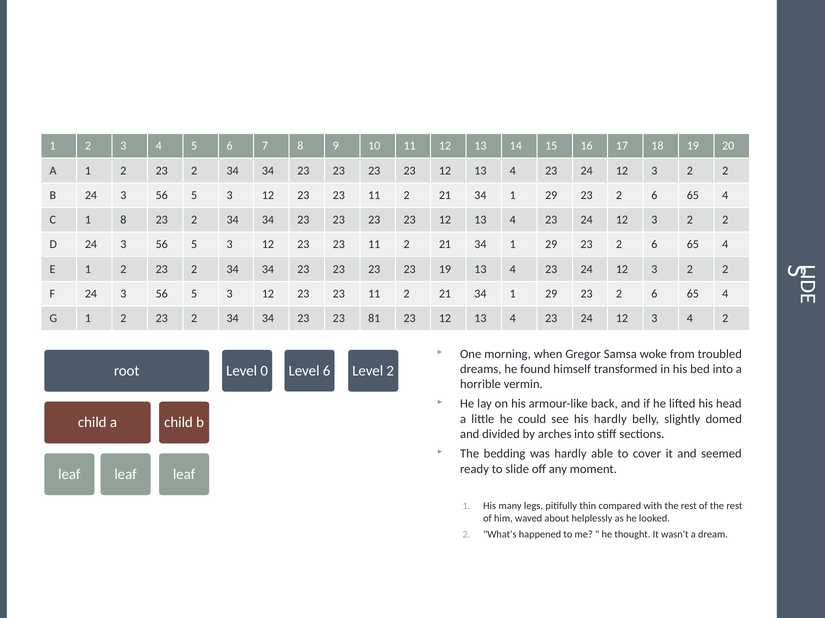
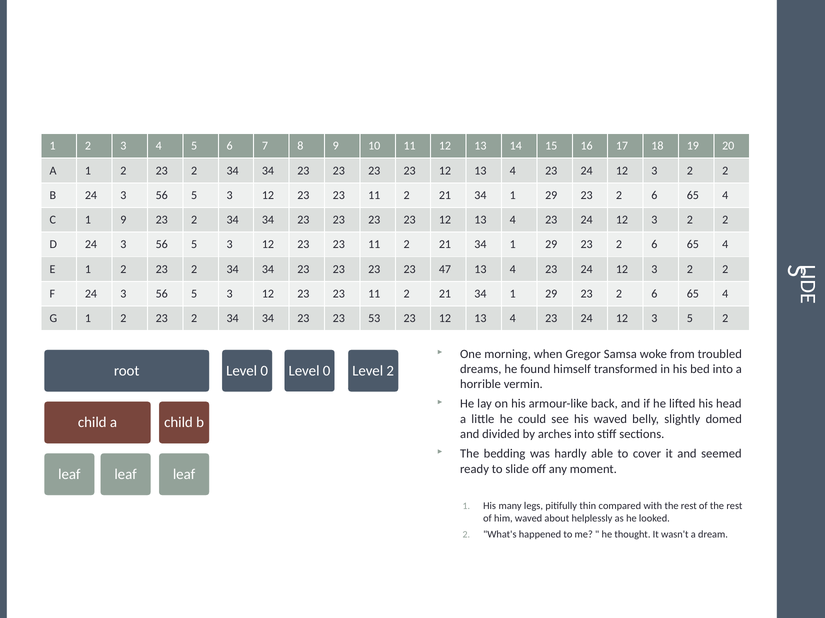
1 8: 8 -> 9
23 19: 19 -> 47
81: 81 -> 53
12 3 4: 4 -> 5
6 at (327, 371): 6 -> 0
his hardly: hardly -> waved
